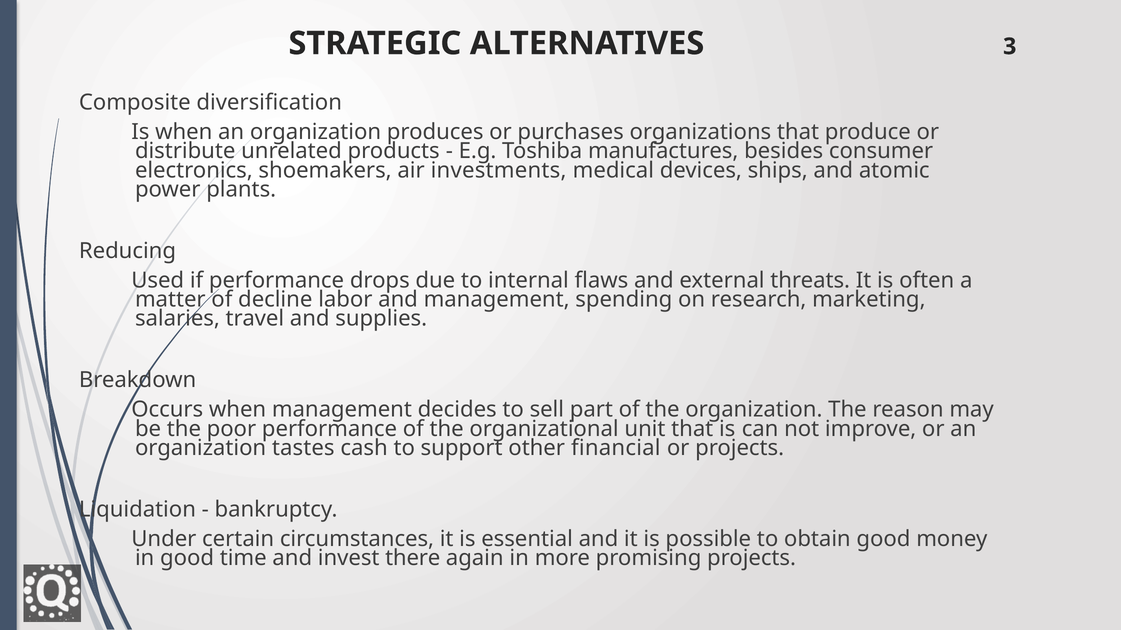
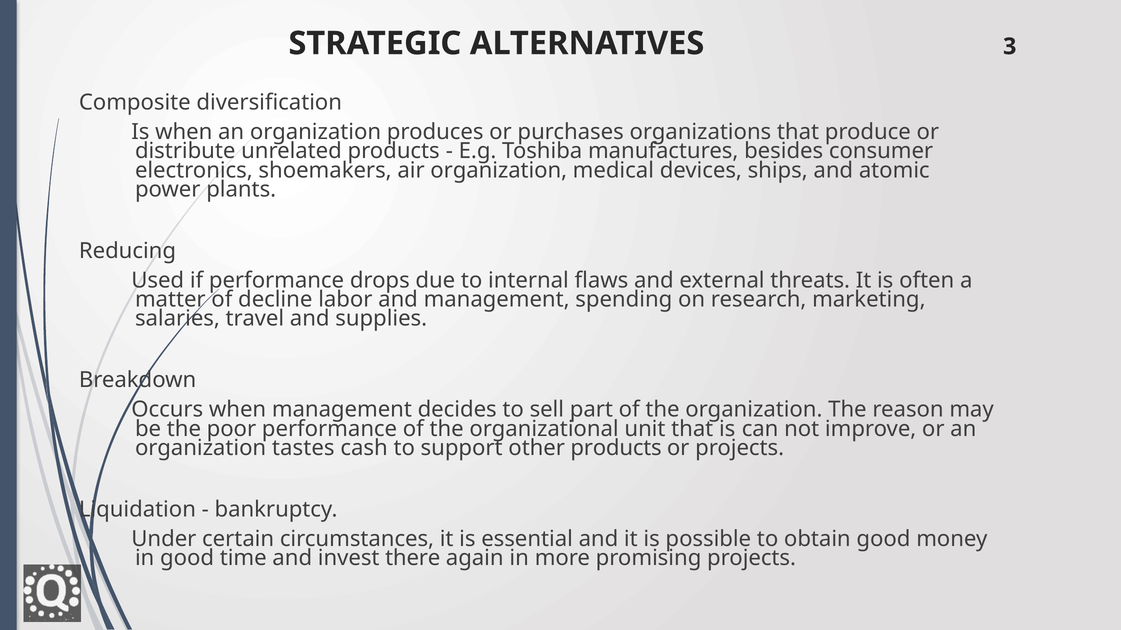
air investments: investments -> organization
other financial: financial -> products
